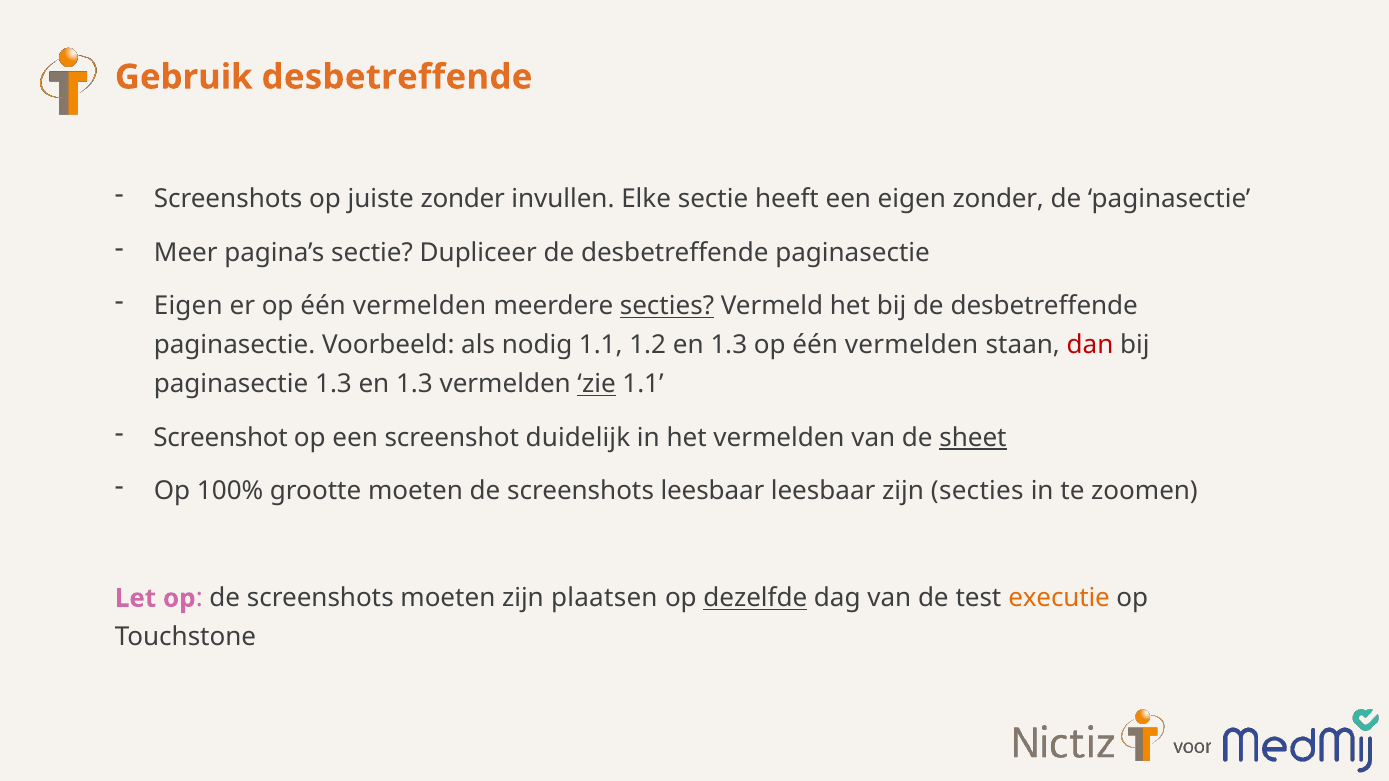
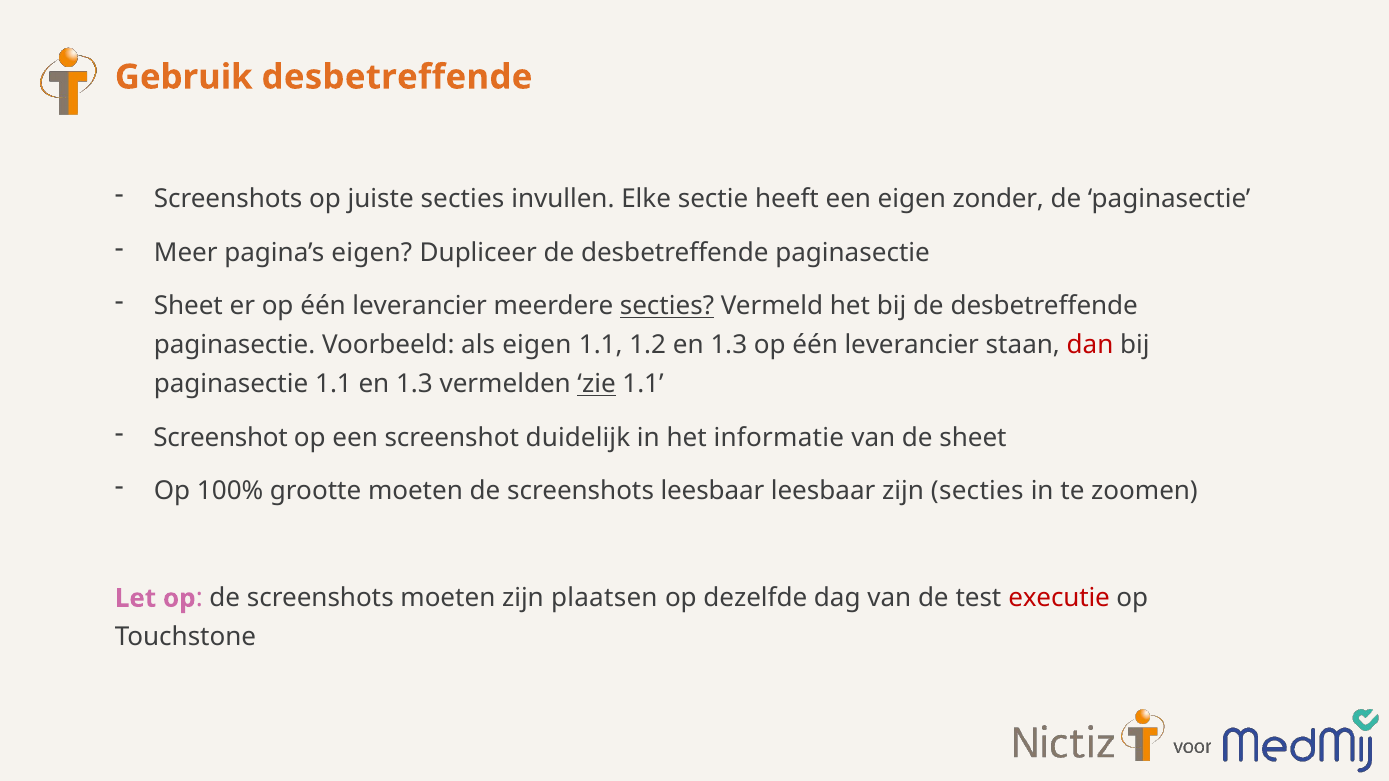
juiste zonder: zonder -> secties
pagina’s sectie: sectie -> eigen
Eigen at (188, 306): Eigen -> Sheet
er op één vermelden: vermelden -> leverancier
als nodig: nodig -> eigen
1.3 op één vermelden: vermelden -> leverancier
paginasectie 1.3: 1.3 -> 1.1
het vermelden: vermelden -> informatie
sheet at (973, 438) underline: present -> none
dezelfde underline: present -> none
executie colour: orange -> red
